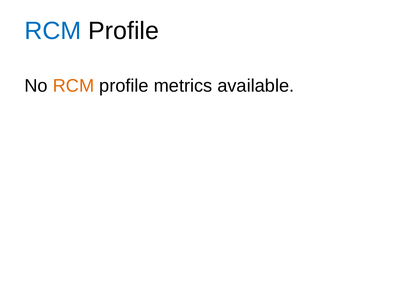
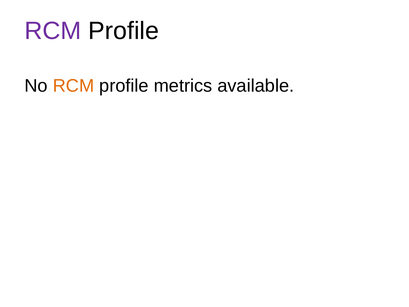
RCM at (53, 31) colour: blue -> purple
